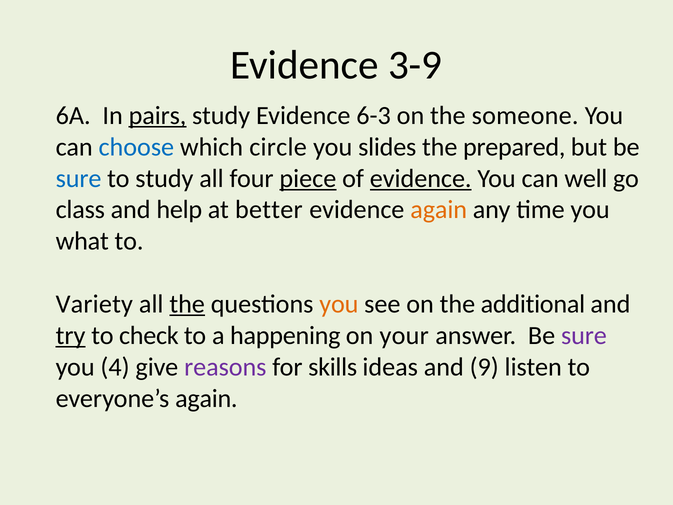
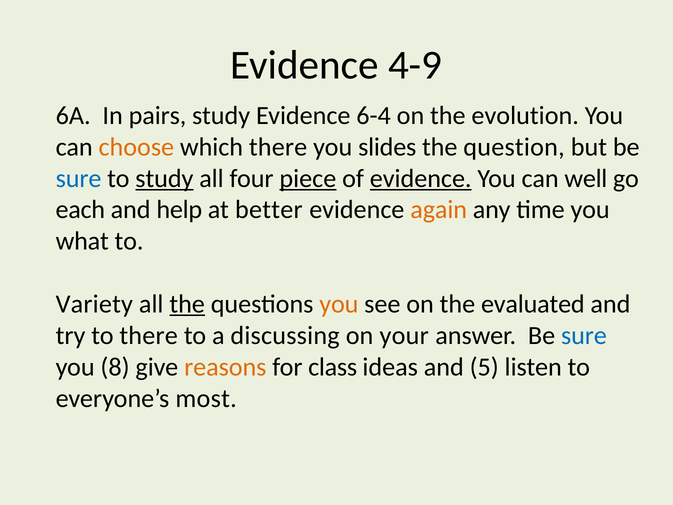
3-9: 3-9 -> 4-9
pairs underline: present -> none
6-3: 6-3 -> 6-4
someone: someone -> evolution
choose colour: blue -> orange
which circle: circle -> there
prepared: prepared -> question
study at (164, 178) underline: none -> present
class: class -> each
additional: additional -> evaluated
try underline: present -> none
to check: check -> there
happening: happening -> discussing
sure at (584, 335) colour: purple -> blue
4: 4 -> 8
reasons colour: purple -> orange
skills: skills -> class
9: 9 -> 5
everyone’s again: again -> most
